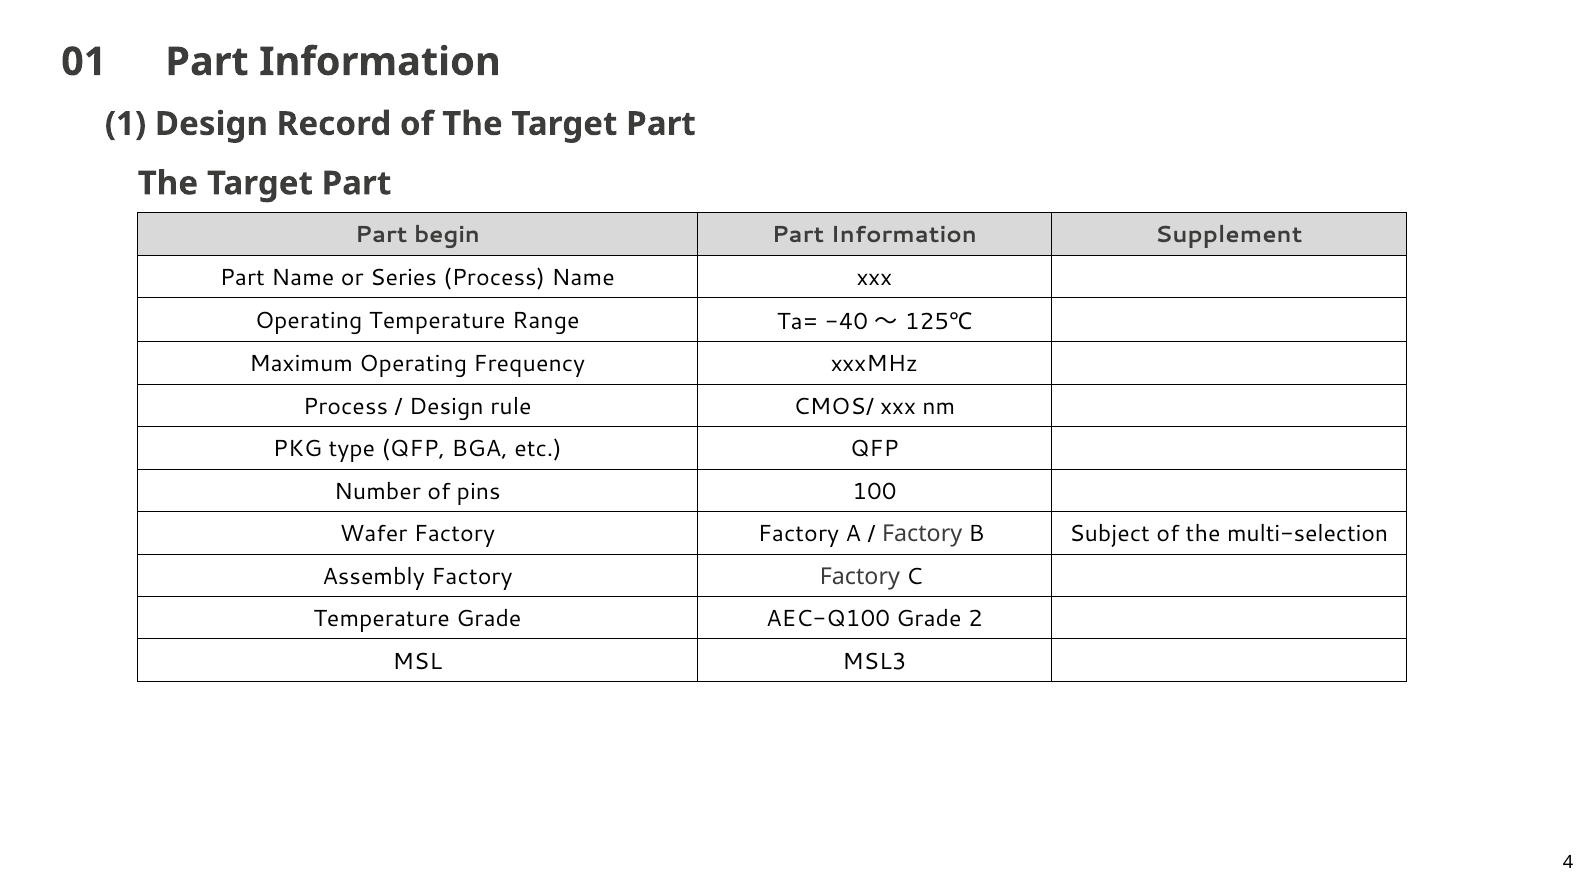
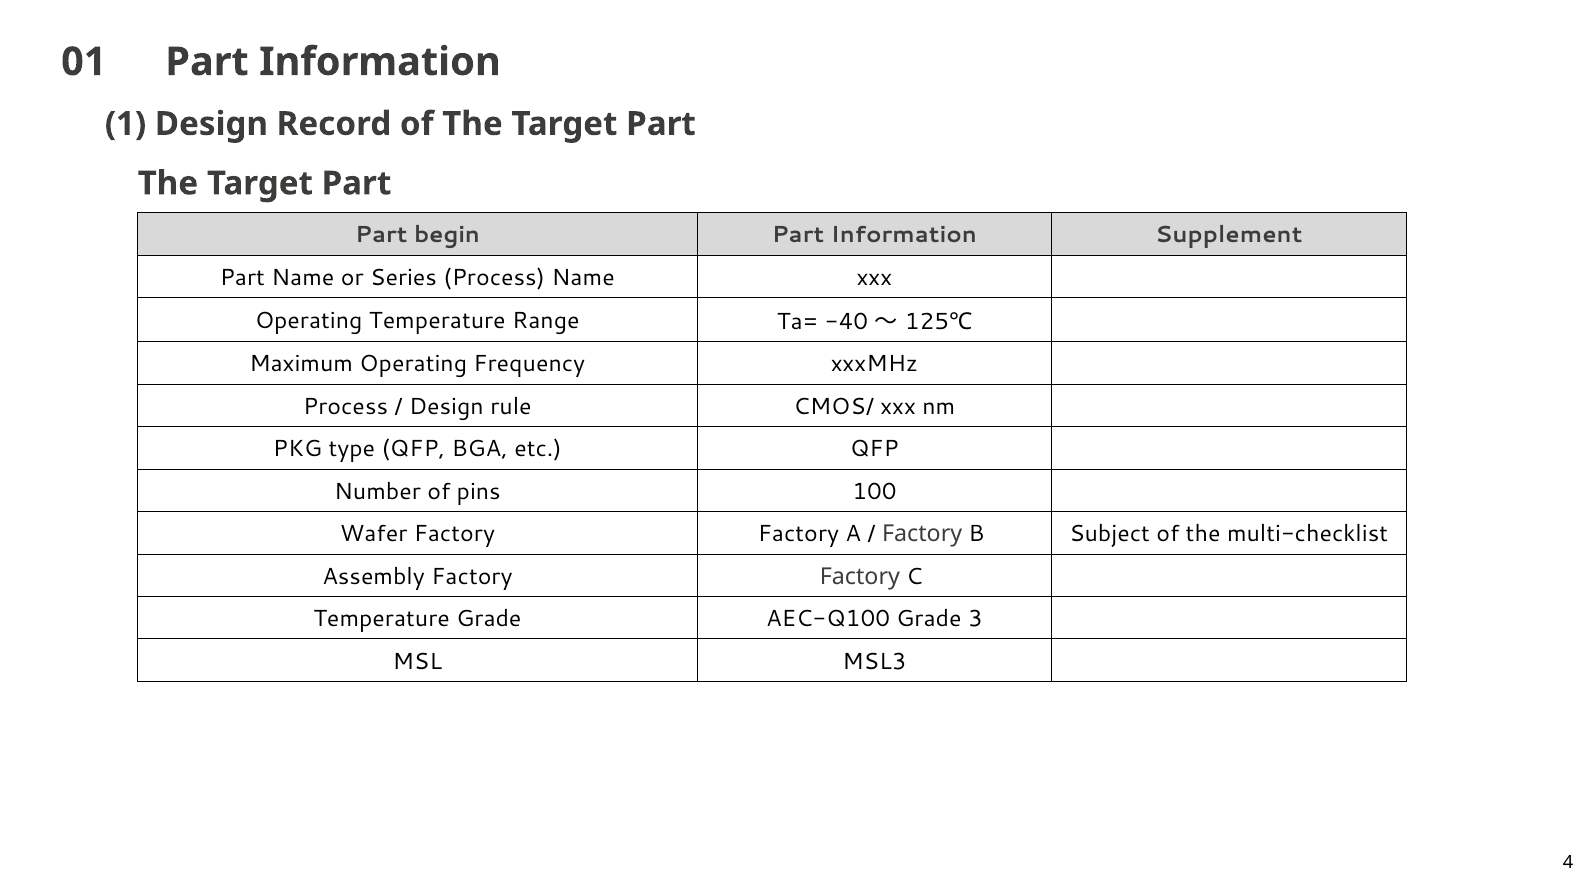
multi-selection: multi-selection -> multi-checklist
2: 2 -> 3
